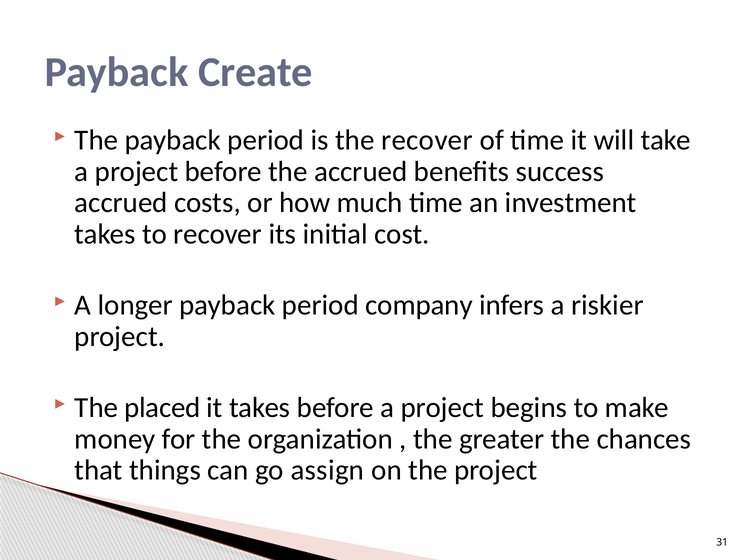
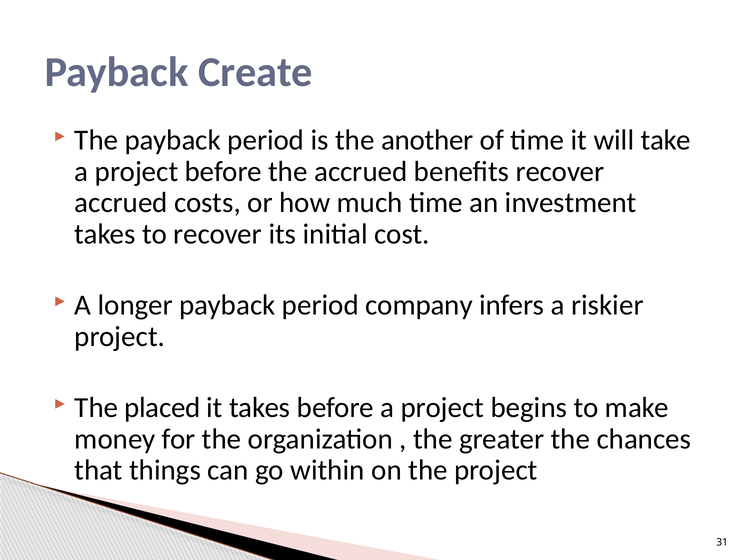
the recover: recover -> another
benefits success: success -> recover
assign: assign -> within
